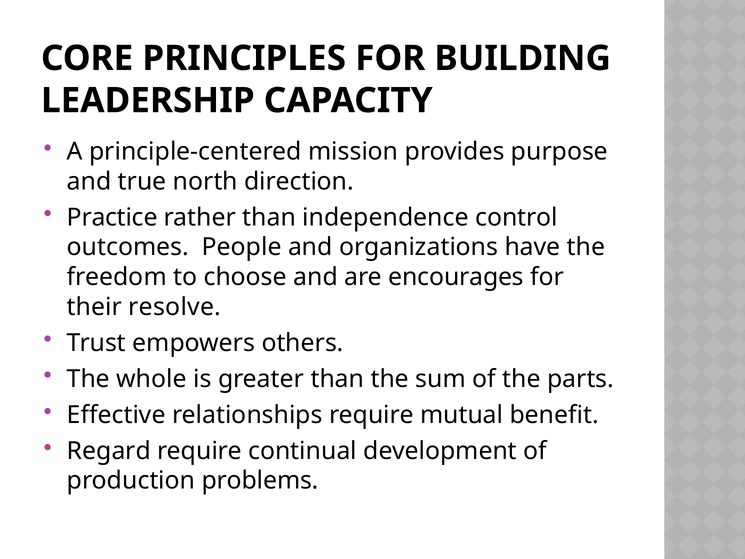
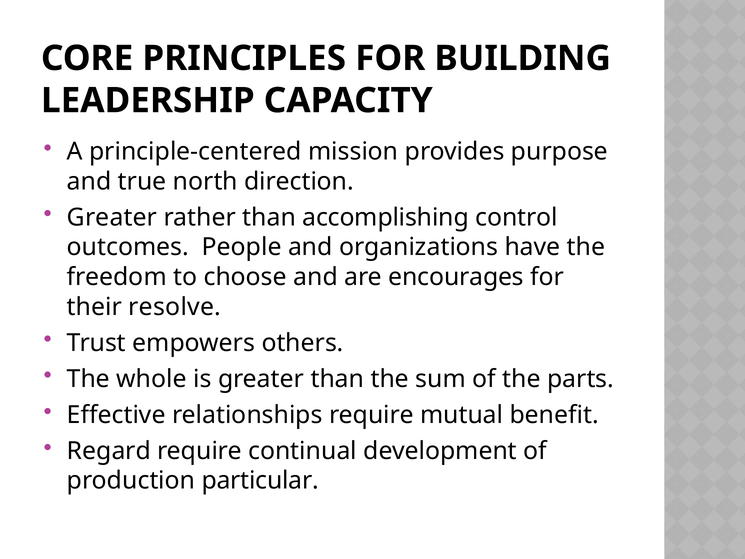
Practice at (112, 217): Practice -> Greater
independence: independence -> accomplishing
problems: problems -> particular
